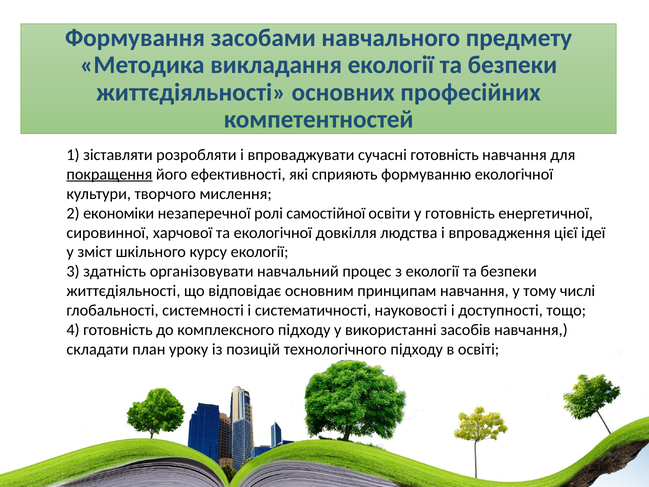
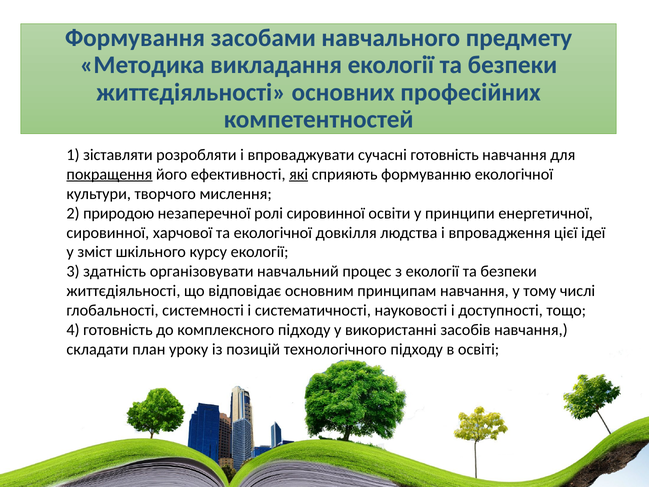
які underline: none -> present
економіки: економіки -> природою
ролі самостійної: самостійної -> сировинної
у готовність: готовність -> принципи
